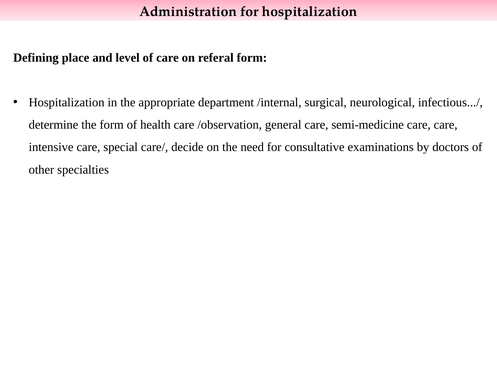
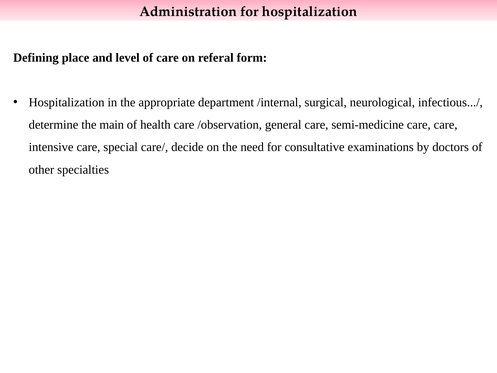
the form: form -> main
